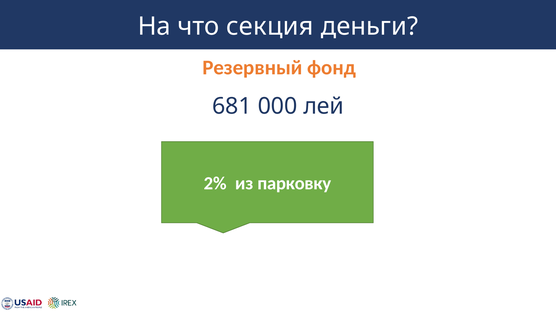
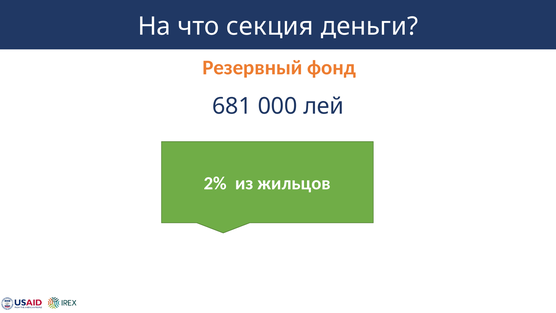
парковку: парковку -> жильцов
